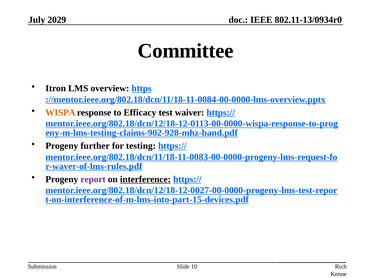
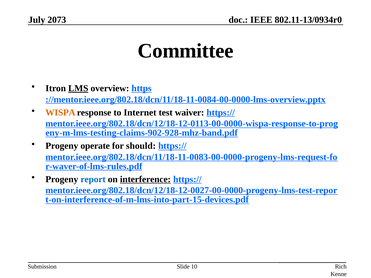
2029: 2029 -> 2073
LMS underline: none -> present
Efficacy: Efficacy -> Internet
further: further -> operate
testing: testing -> should
report colour: purple -> blue
